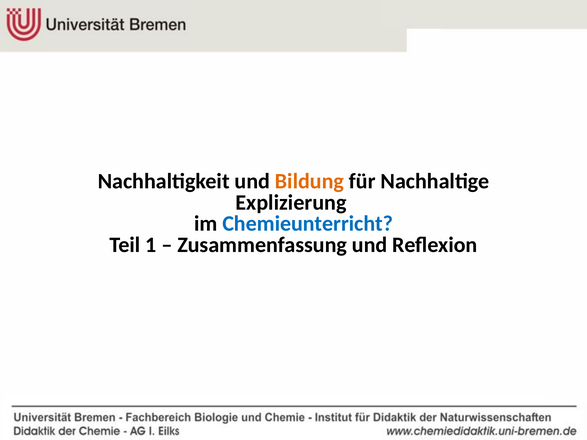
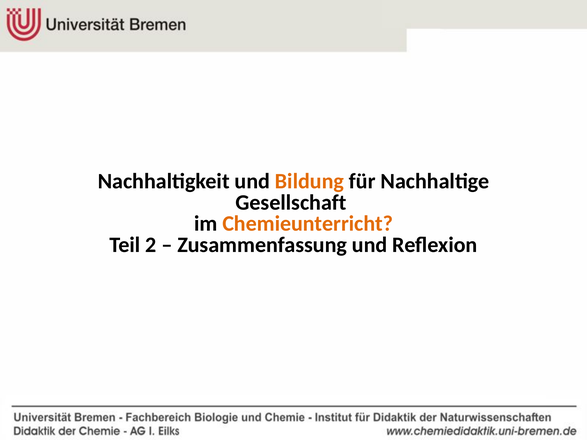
Explizierung: Explizierung -> Gesellschaft
Chemieunterricht colour: blue -> orange
1: 1 -> 2
